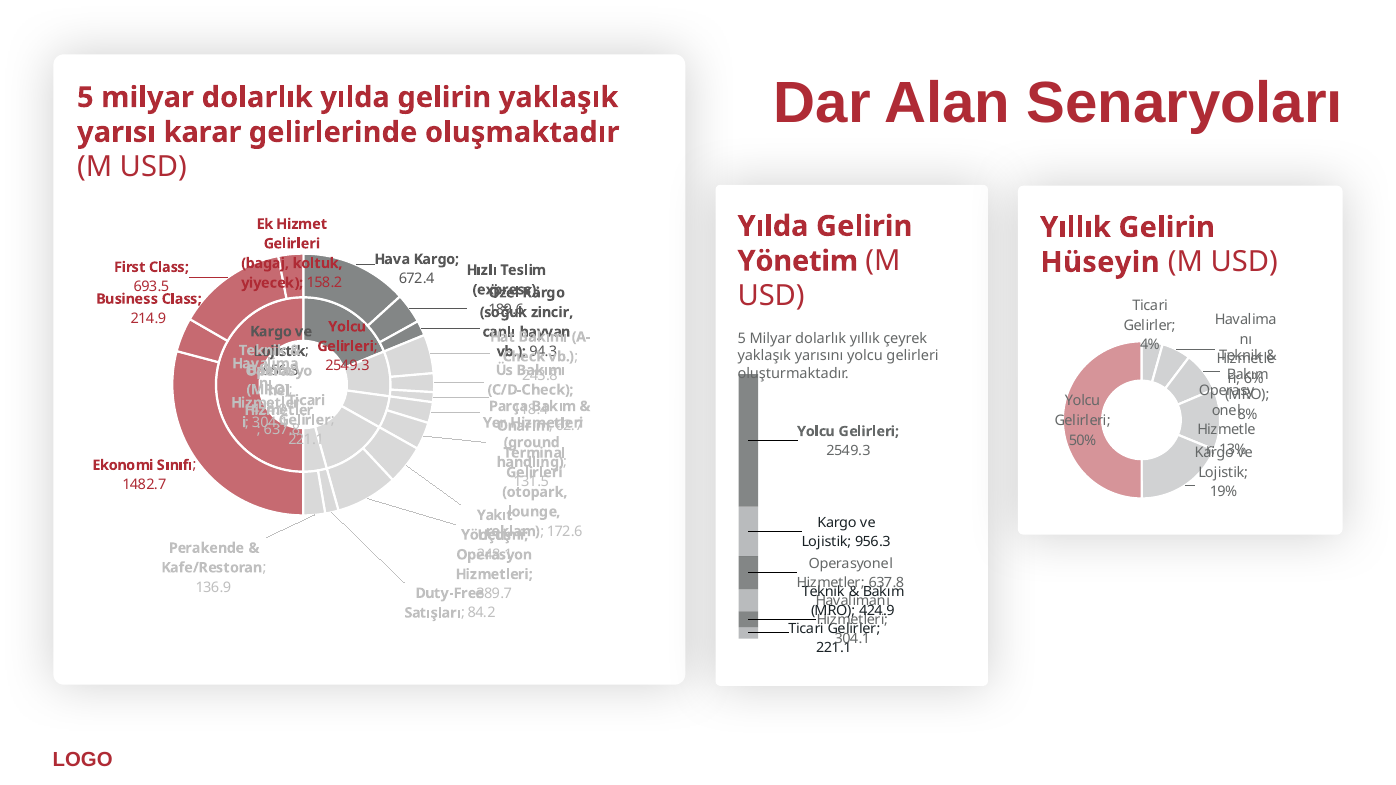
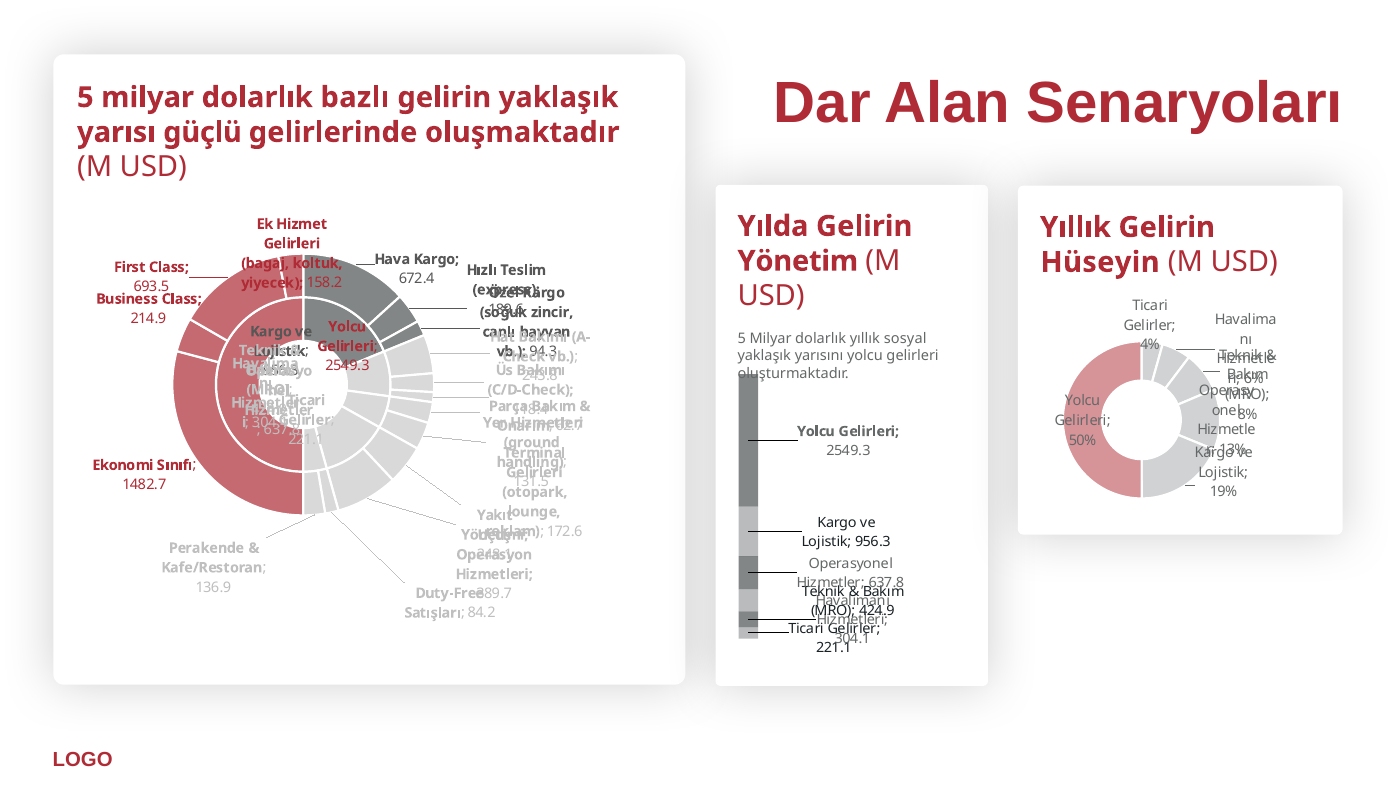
dolarlık yılda: yılda -> bazlı
karar: karar -> güçlü
çeyrek: çeyrek -> sosyal
